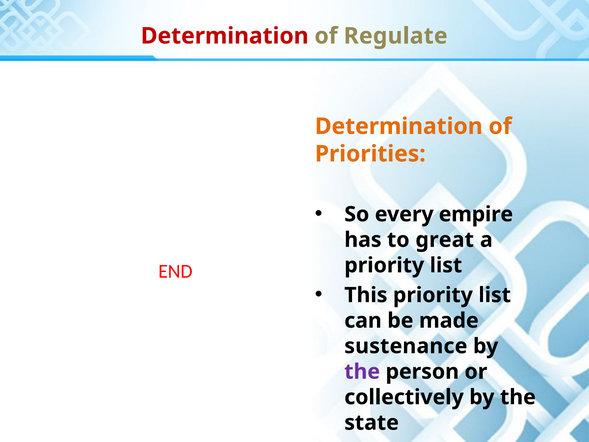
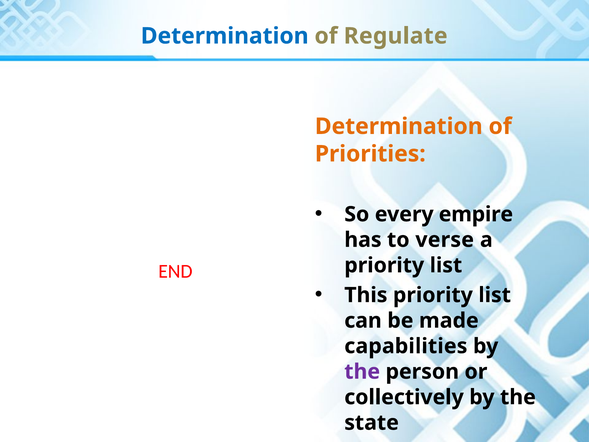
Determination at (225, 36) colour: red -> blue
great: great -> verse
sustenance: sustenance -> capabilities
